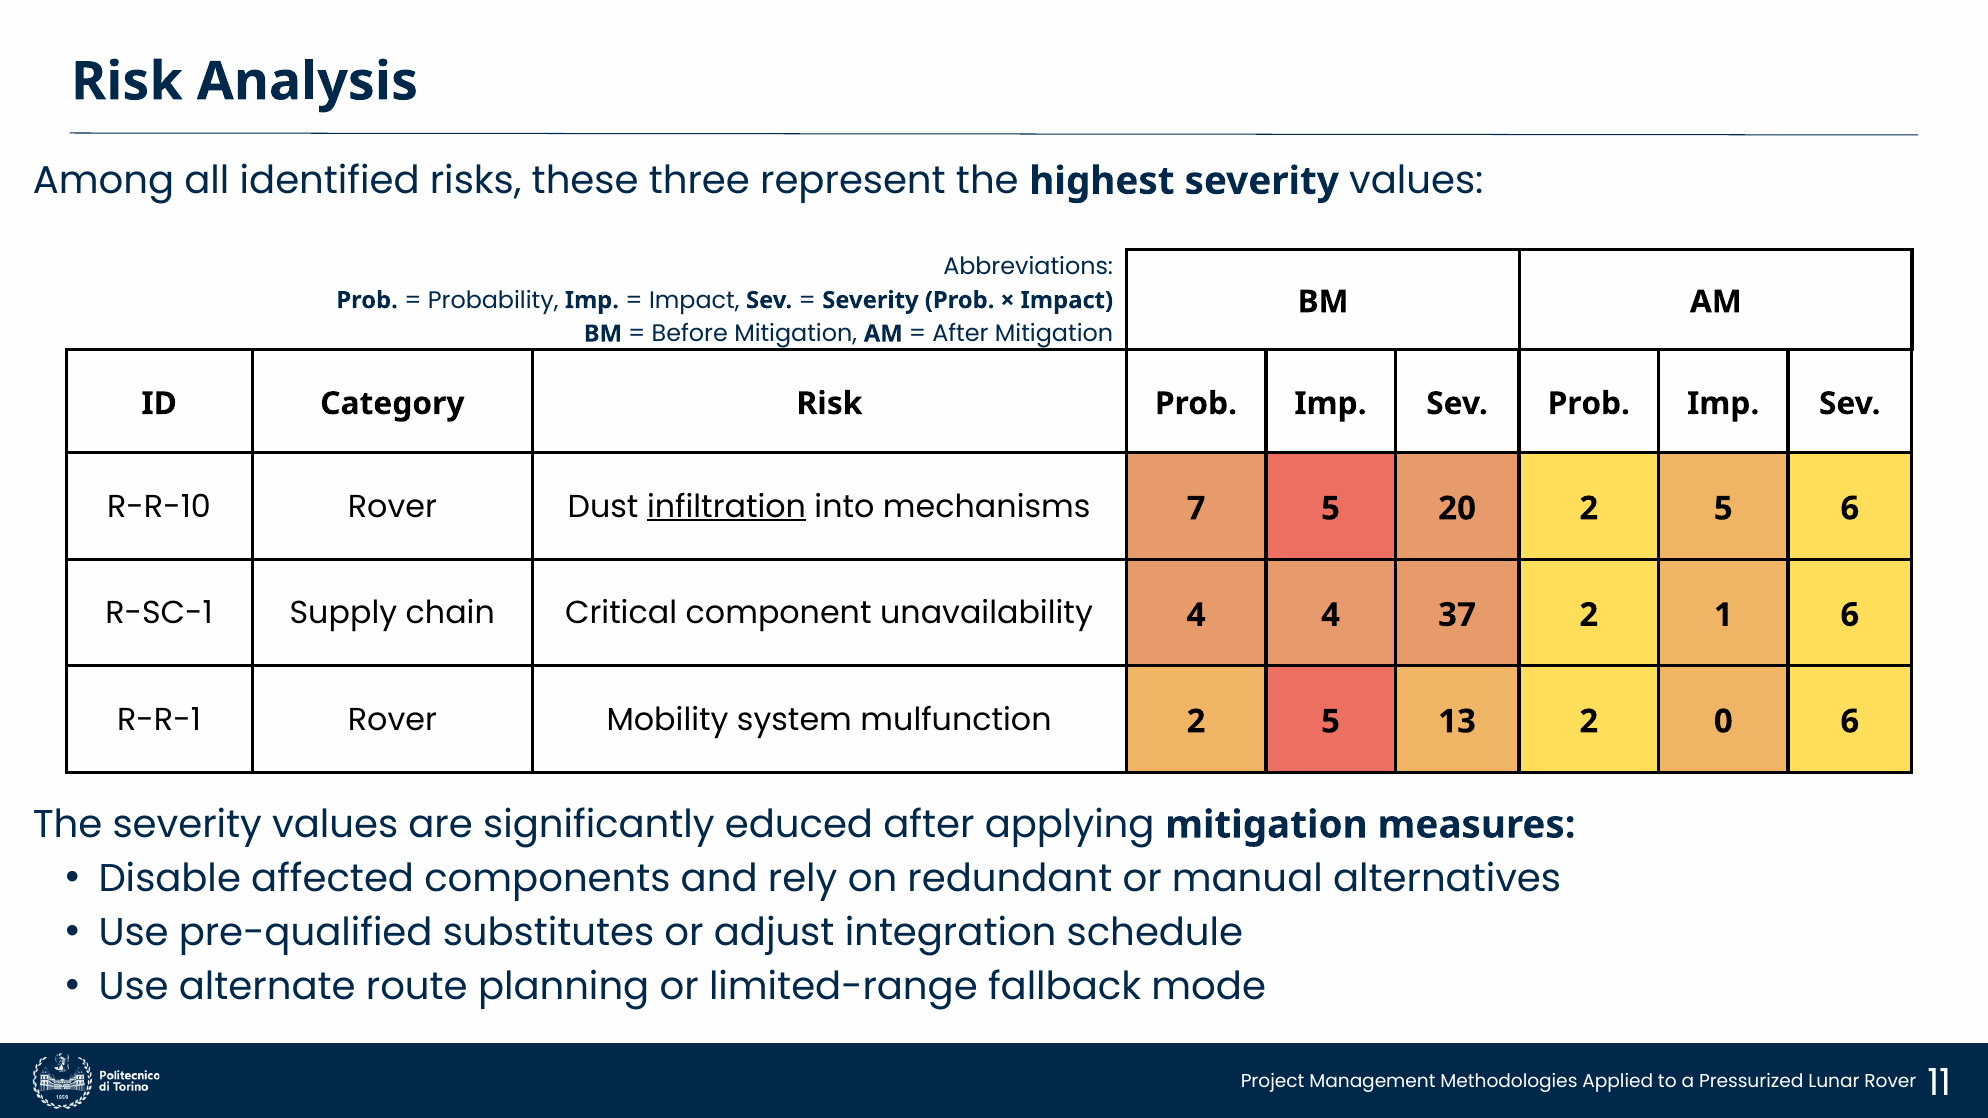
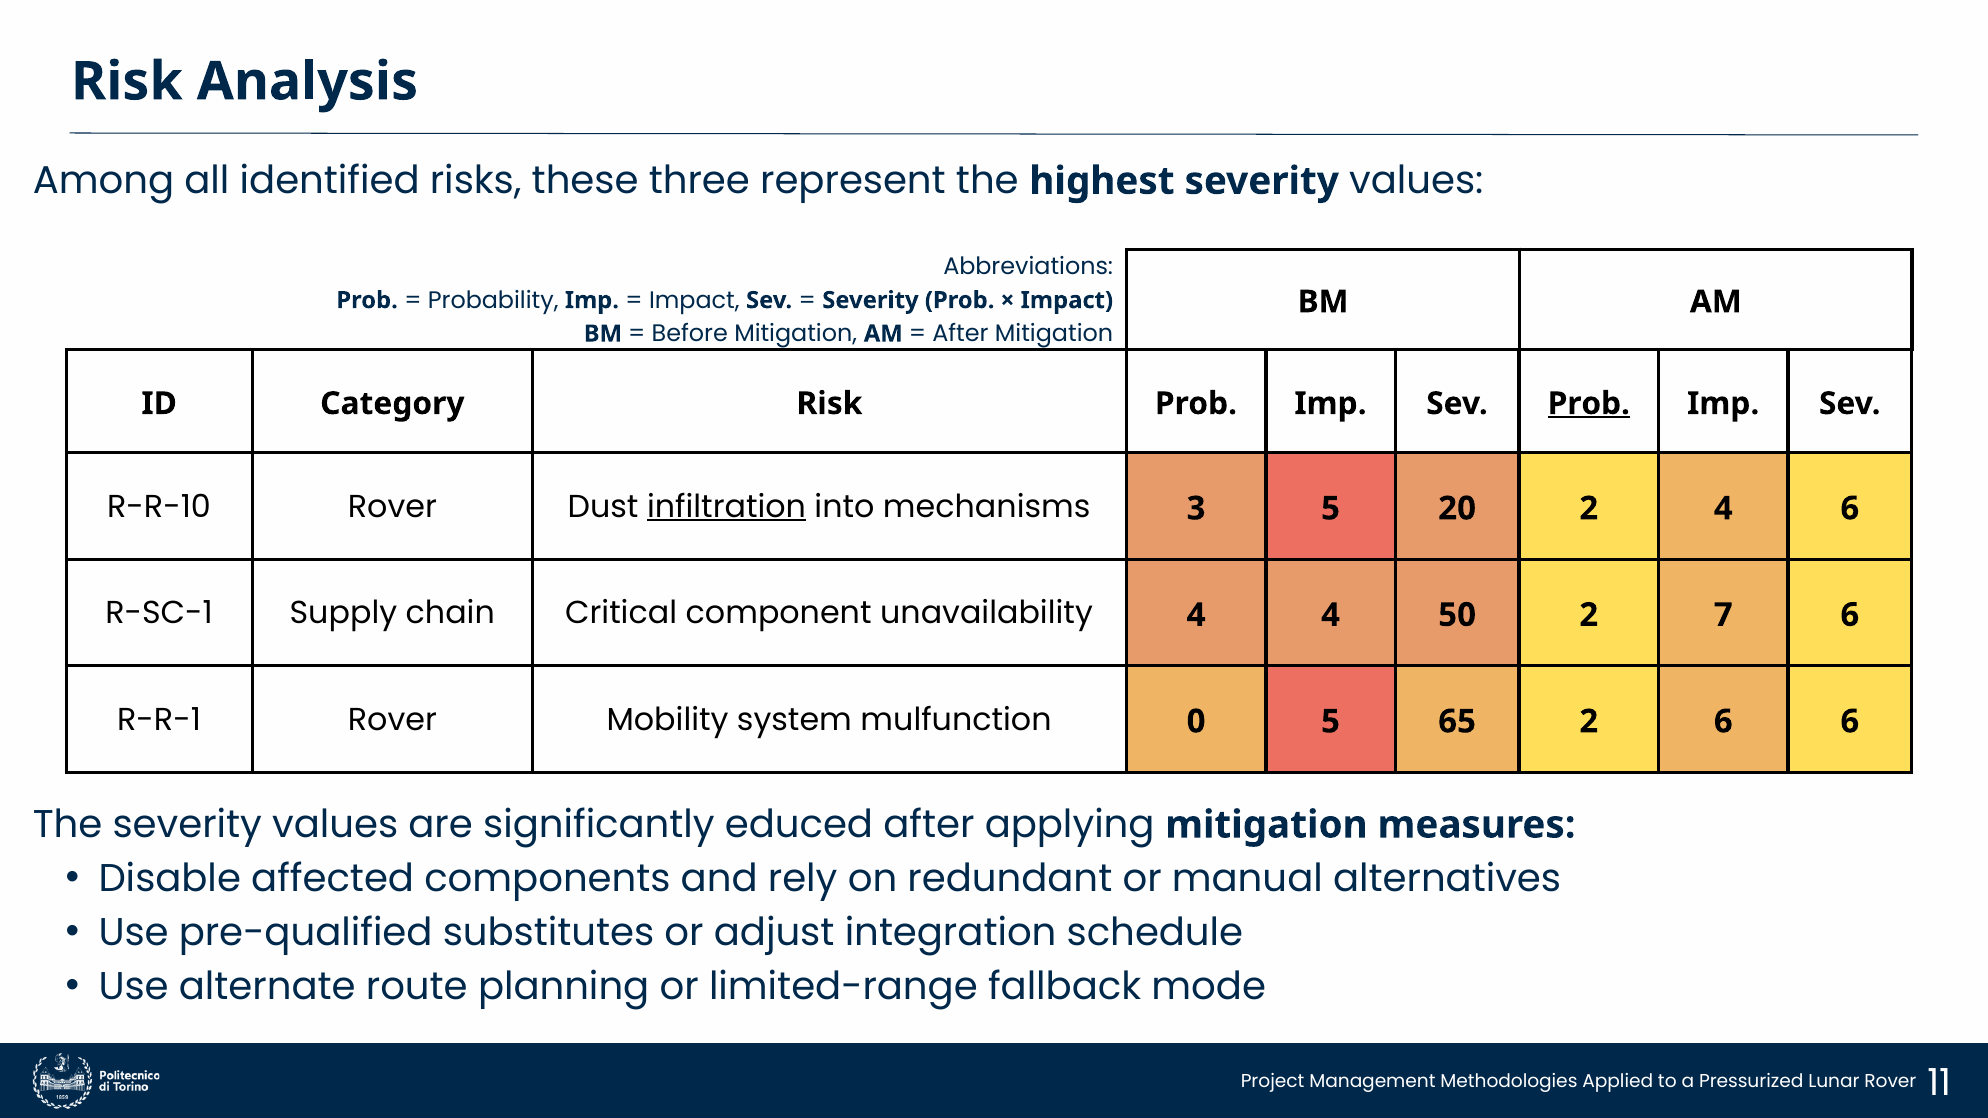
Prob at (1589, 404) underline: none -> present
7: 7 -> 3
20 2 5: 5 -> 4
37: 37 -> 50
1: 1 -> 7
mulfunction 2: 2 -> 0
13: 13 -> 65
2 0: 0 -> 6
